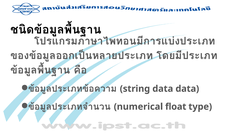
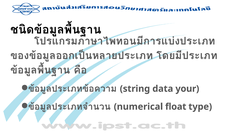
data data: data -> your
